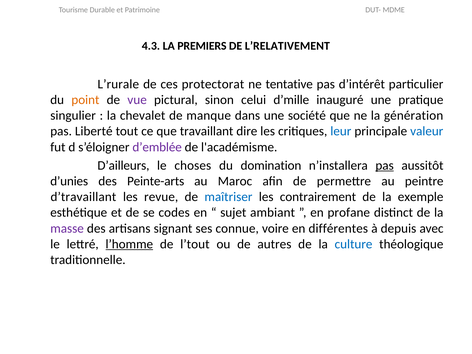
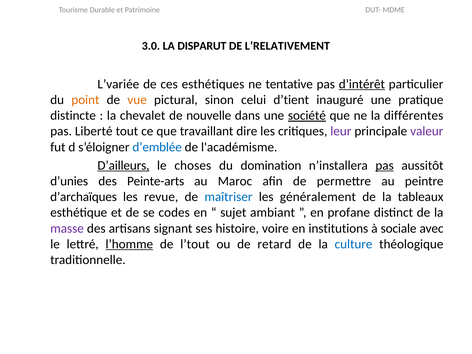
4.3: 4.3 -> 3.0
PREMIERS: PREMIERS -> DISPARUT
L’rurale: L’rurale -> L’variée
protectorat: protectorat -> esthétiques
d’intérêt underline: none -> present
vue colour: purple -> orange
d’mille: d’mille -> d’tient
singulier: singulier -> distincte
manque: manque -> nouvelle
société underline: none -> present
génération: génération -> différentes
leur colour: blue -> purple
valeur colour: blue -> purple
d’emblée colour: purple -> blue
D’ailleurs underline: none -> present
d’travaillant: d’travaillant -> d’archaïques
contrairement: contrairement -> généralement
exemple: exemple -> tableaux
connue: connue -> histoire
différentes: différentes -> institutions
depuis: depuis -> sociale
autres: autres -> retard
